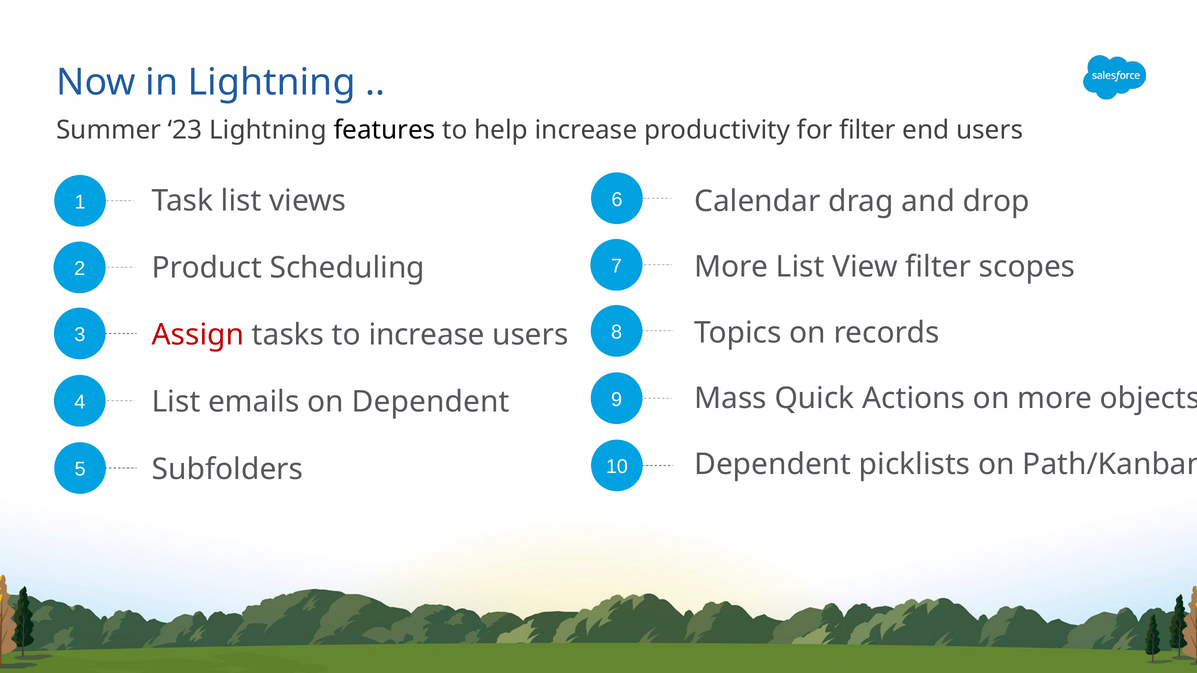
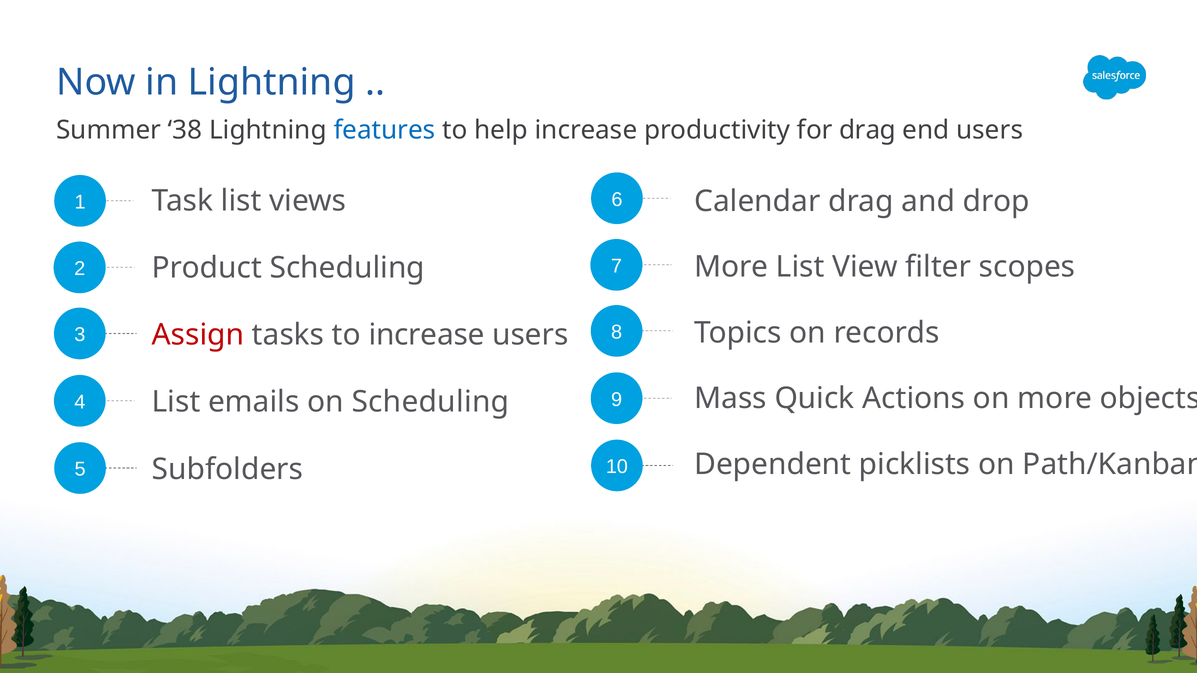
23: 23 -> 38
features colour: black -> blue
for filter: filter -> drag
on Dependent: Dependent -> Scheduling
